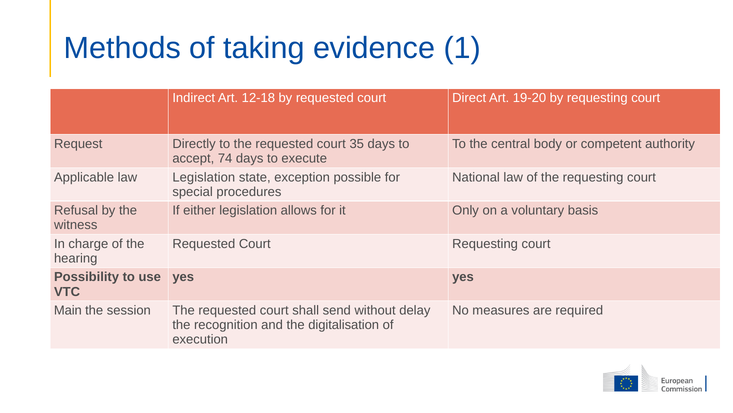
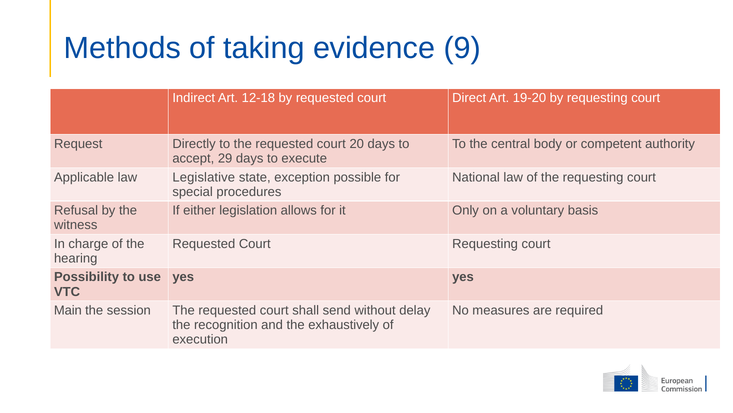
1: 1 -> 9
35: 35 -> 20
74: 74 -> 29
law Legislation: Legislation -> Legislative
digitalisation: digitalisation -> exhaustively
